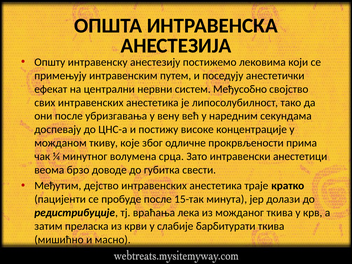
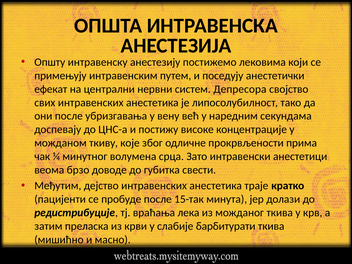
Међусобно: Међусобно -> Депресора
